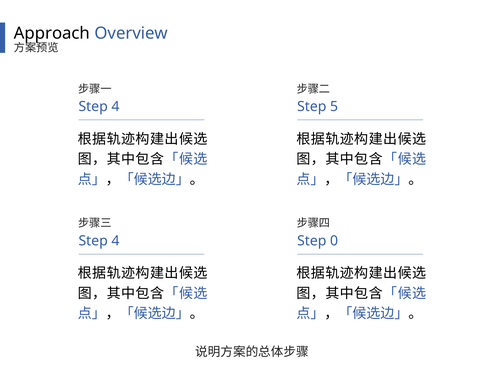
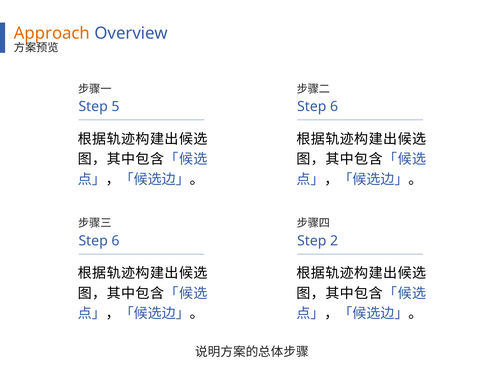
Approach colour: black -> orange
4 at (115, 107): 4 -> 5
5 at (334, 107): 5 -> 6
4 at (115, 241): 4 -> 6
0: 0 -> 2
